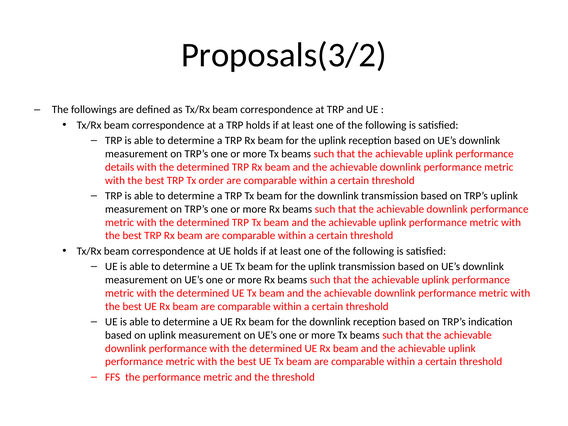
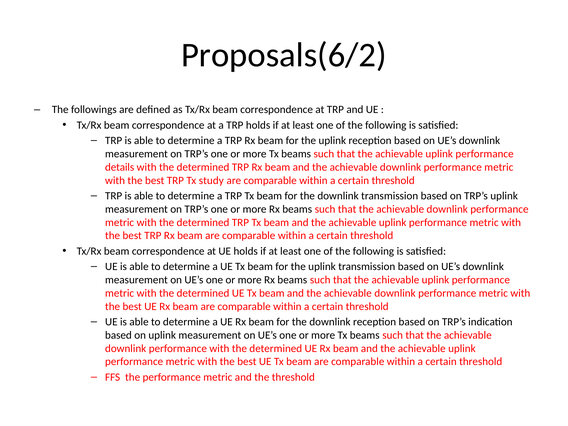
Proposals(3/2: Proposals(3/2 -> Proposals(6/2
order: order -> study
